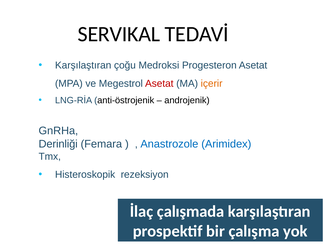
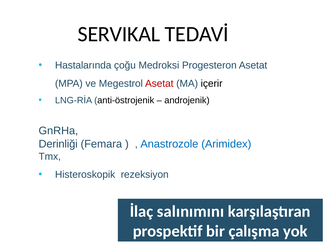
Karşılaştıran at (83, 65): Karşılaştıran -> Hastalarında
içerir colour: orange -> black
çalışmada: çalışmada -> salınımını
